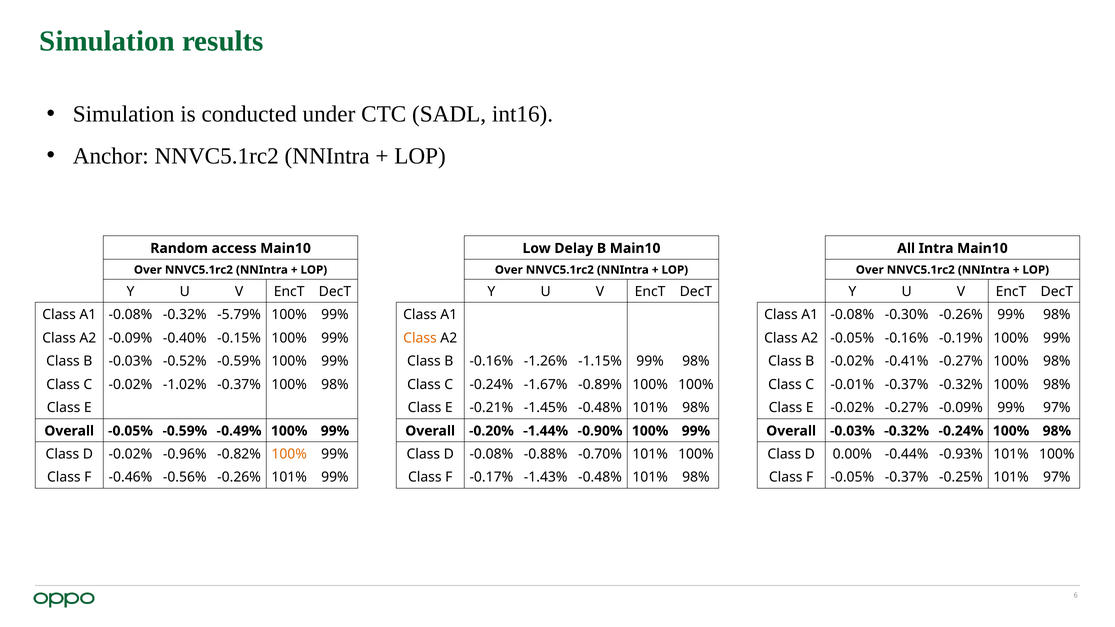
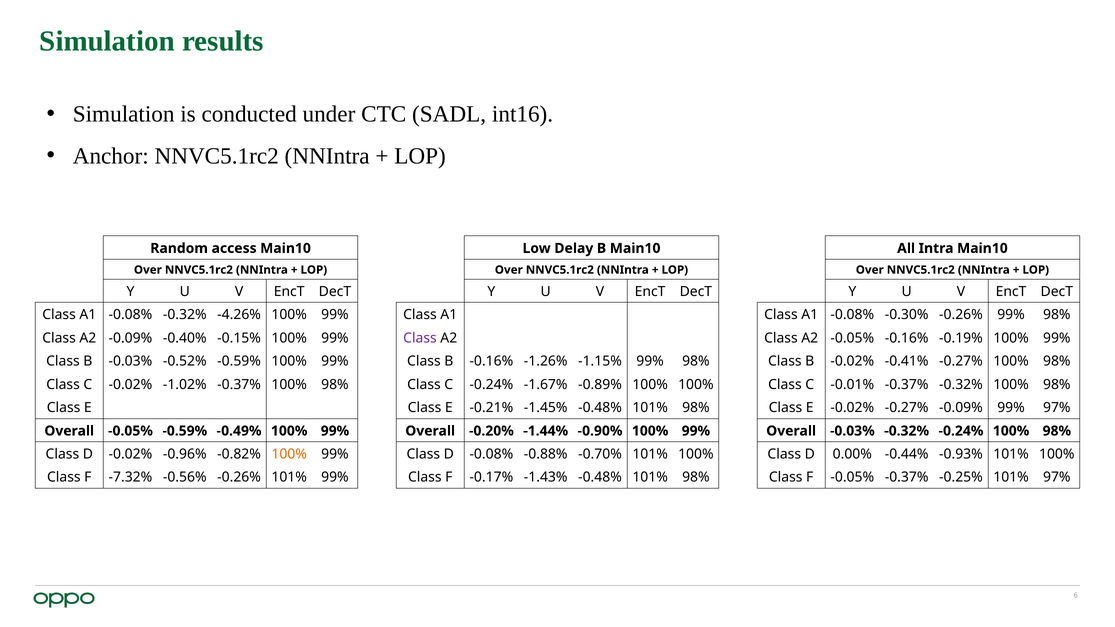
-5.79%: -5.79% -> -4.26%
Class at (420, 338) colour: orange -> purple
-0.46%: -0.46% -> -7.32%
